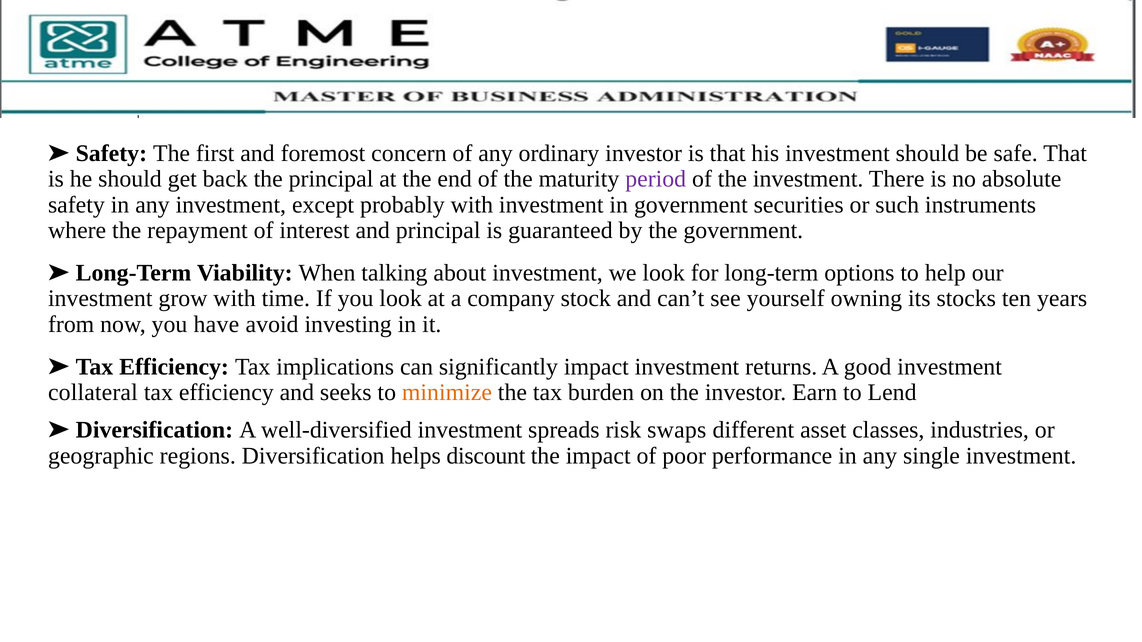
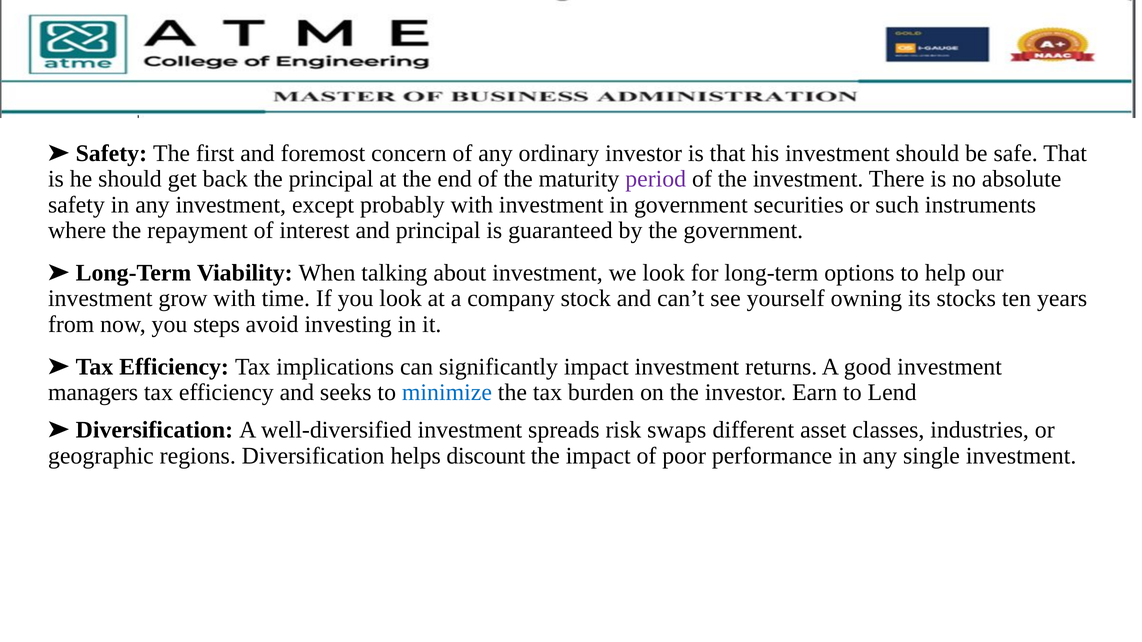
have: have -> steps
collateral: collateral -> managers
minimize colour: orange -> blue
